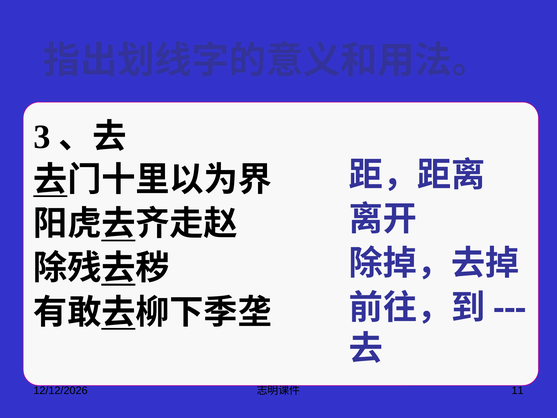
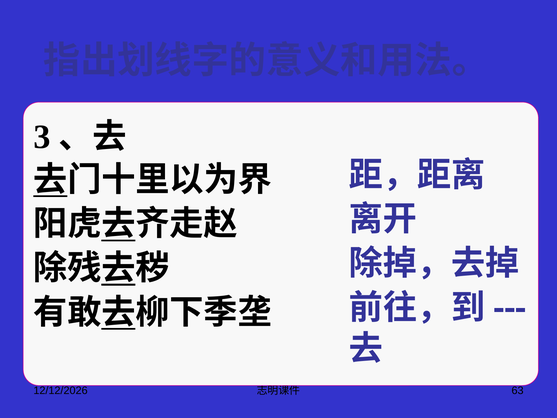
11: 11 -> 63
